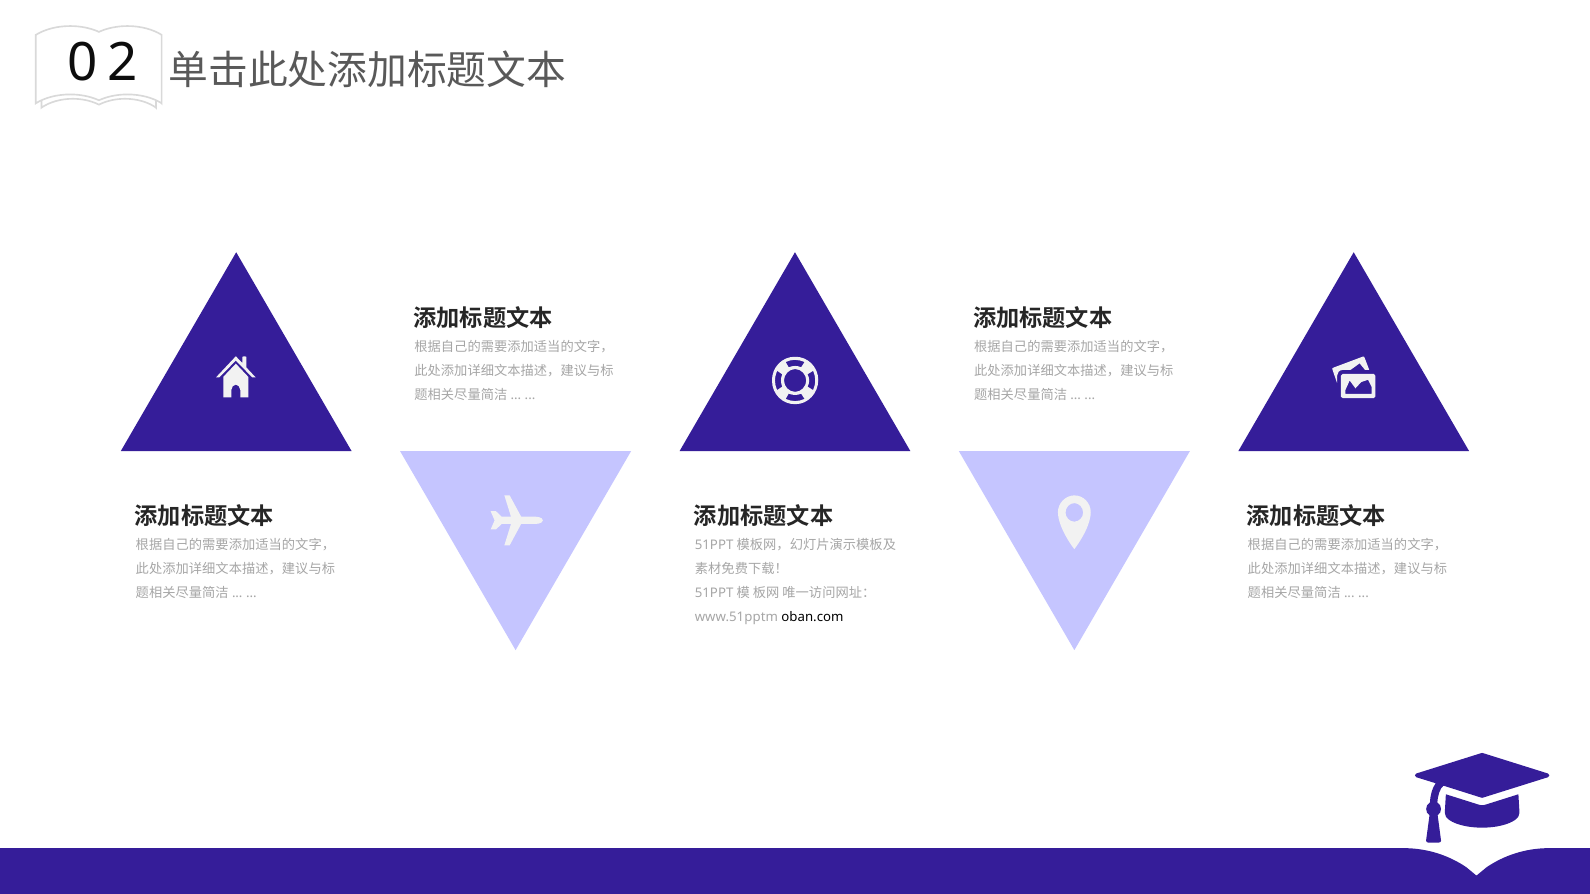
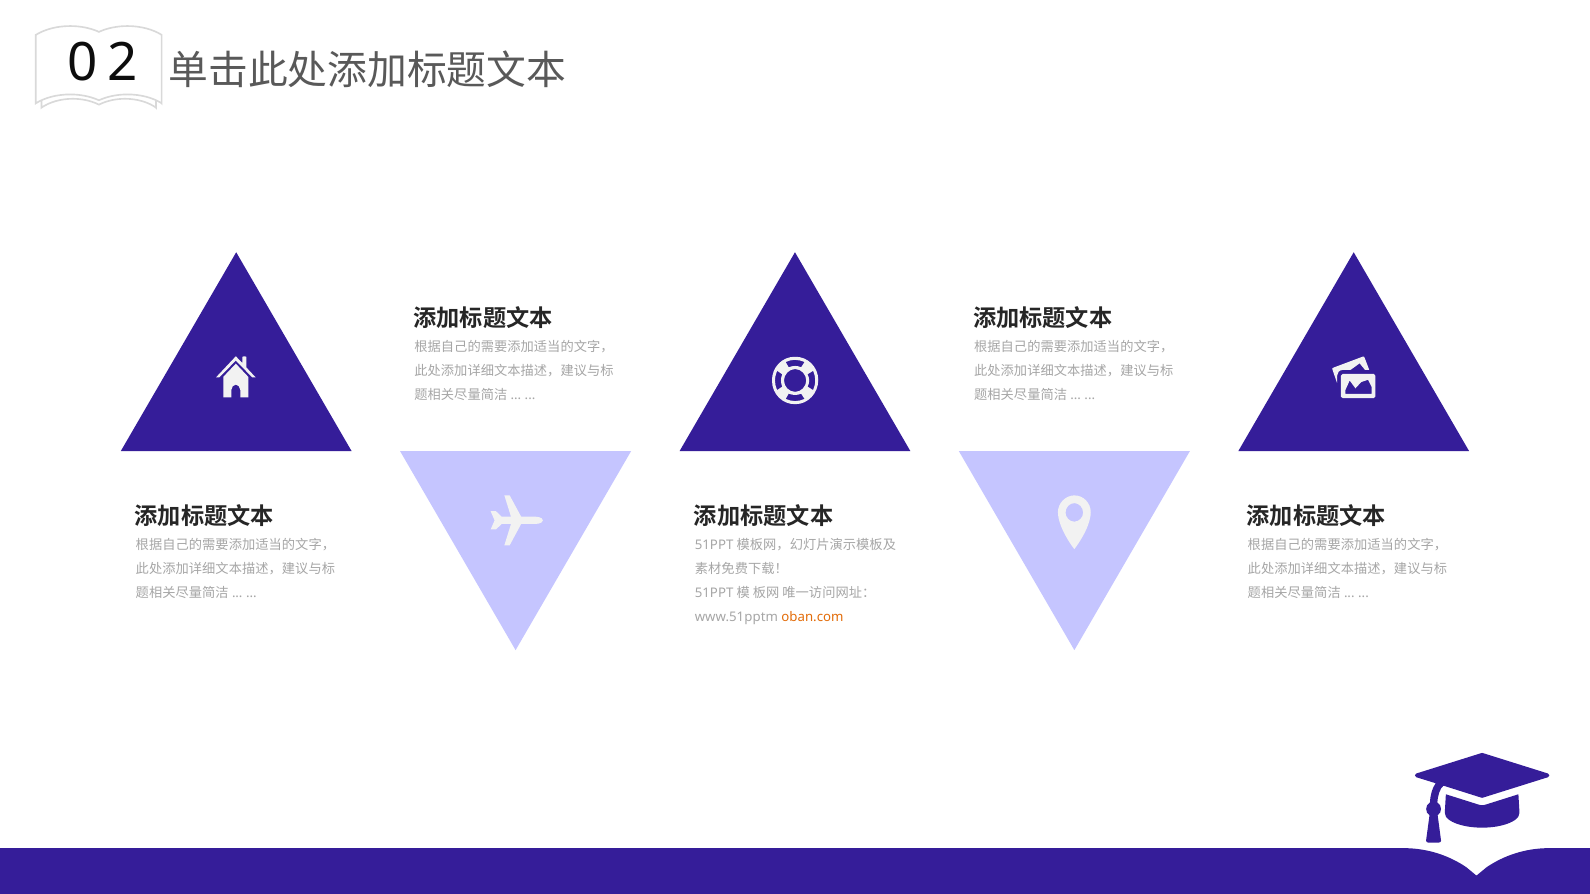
oban.com colour: black -> orange
